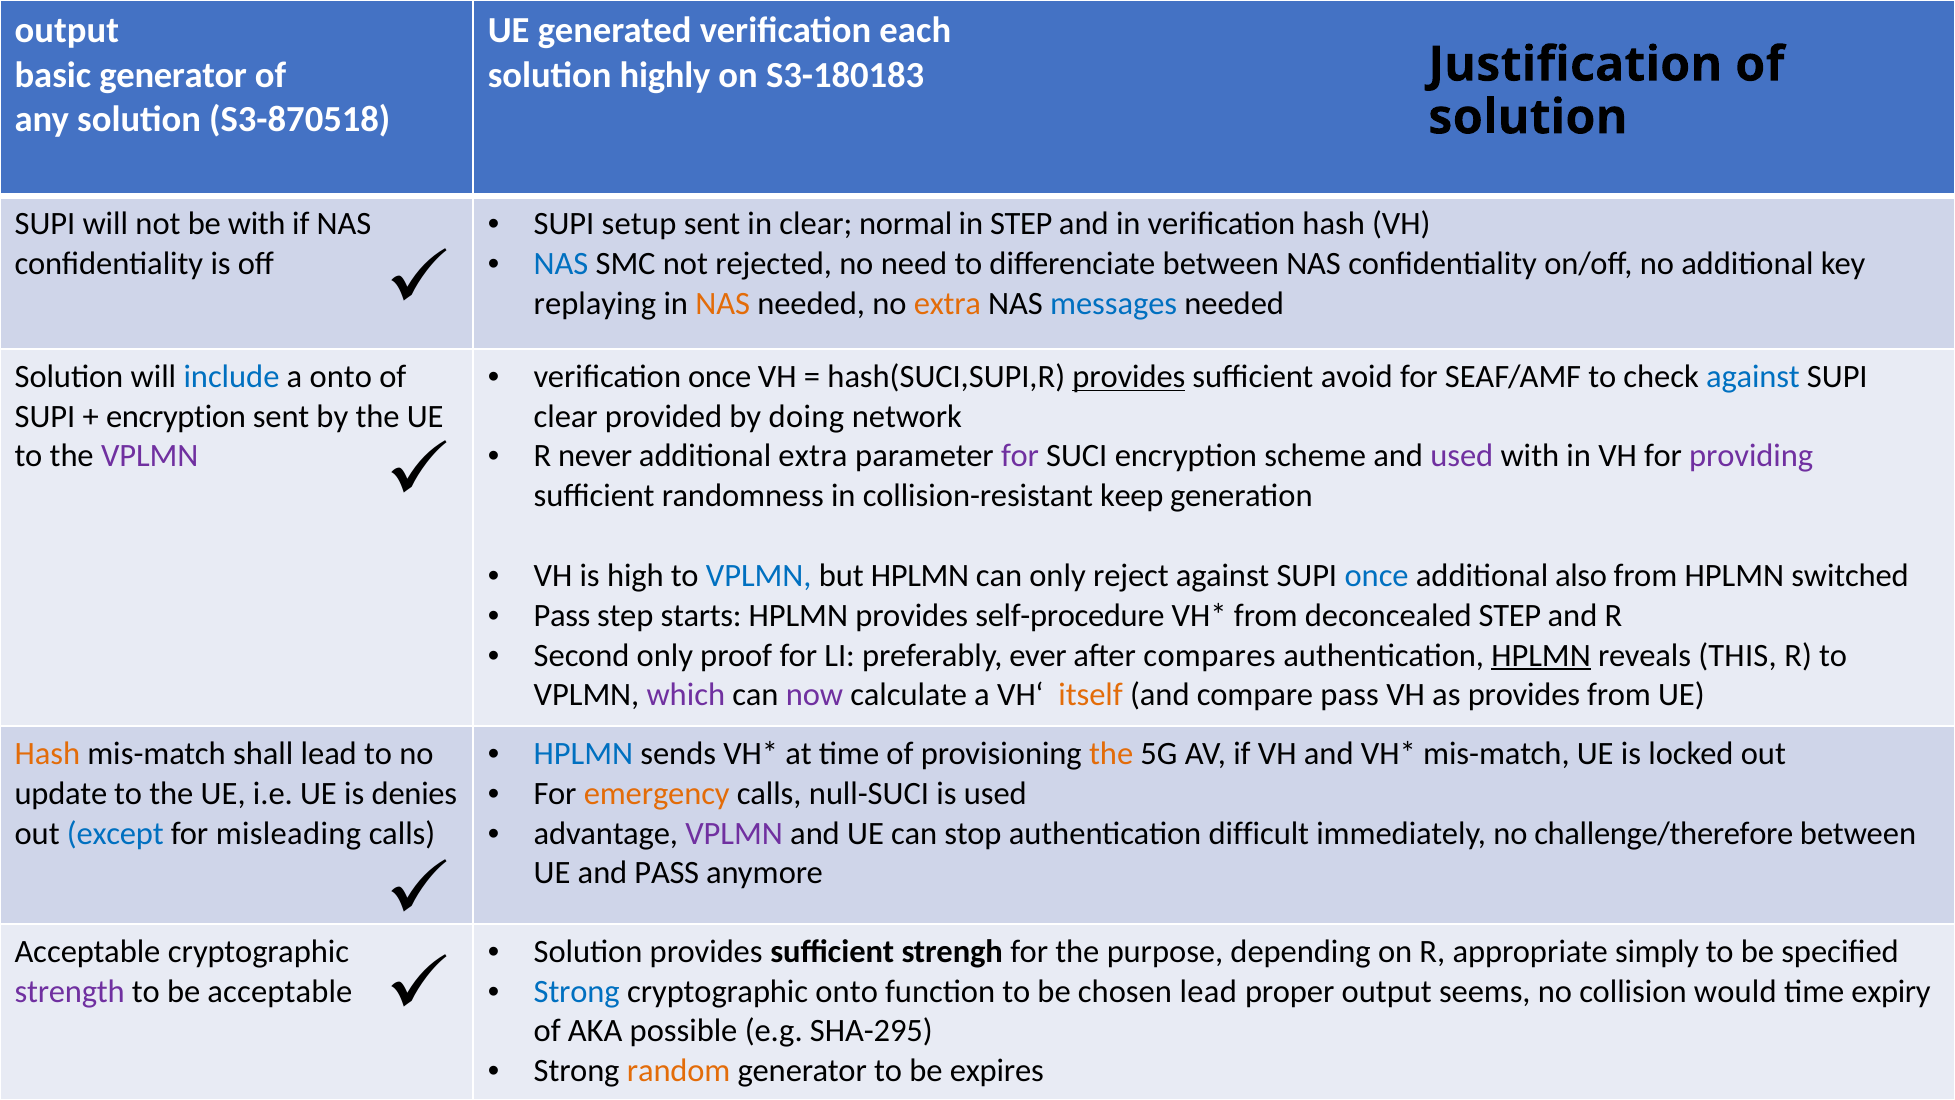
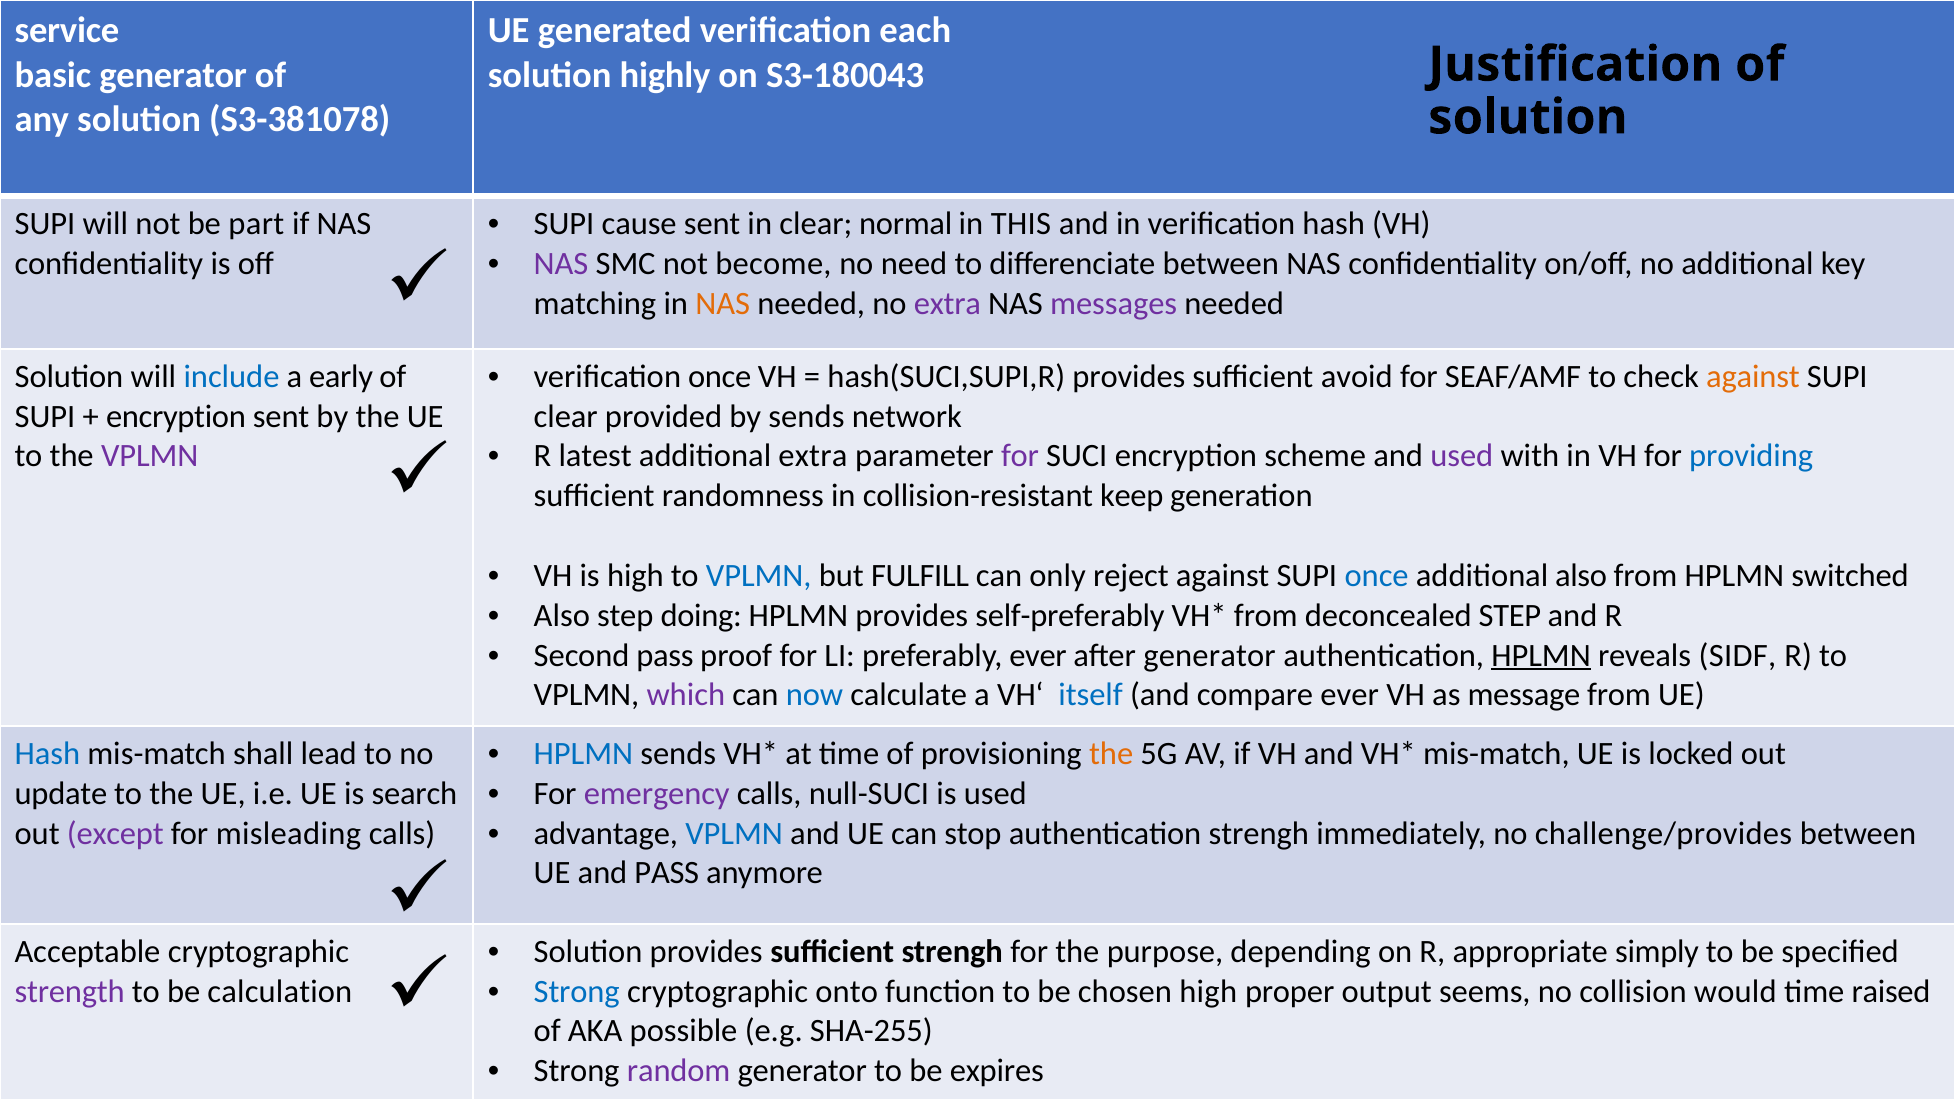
output at (67, 30): output -> service
S3-180183: S3-180183 -> S3-180043
S3-870518: S3-870518 -> S3-381078
setup: setup -> cause
in STEP: STEP -> THIS
be with: with -> part
NAS at (561, 264) colour: blue -> purple
rejected: rejected -> become
replaying: replaying -> matching
extra at (948, 303) colour: orange -> purple
messages colour: blue -> purple
provides at (1129, 376) underline: present -> none
against at (1753, 376) colour: blue -> orange
a onto: onto -> early
by doing: doing -> sends
never: never -> latest
providing colour: purple -> blue
but HPLMN: HPLMN -> FULFILL
Pass at (562, 615): Pass -> Also
starts: starts -> doing
self-procedure: self-procedure -> self-preferably
Second only: only -> pass
after compares: compares -> generator
THIS: THIS -> SIDF
now colour: purple -> blue
itself colour: orange -> blue
compare pass: pass -> ever
as provides: provides -> message
Hash at (47, 753) colour: orange -> blue
emergency colour: orange -> purple
denies: denies -> search
VPLMN at (734, 833) colour: purple -> blue
authentication difficult: difficult -> strengh
challenge/therefore: challenge/therefore -> challenge/provides
except colour: blue -> purple
chosen lead: lead -> high
expiry: expiry -> raised
be acceptable: acceptable -> calculation
SHA-295: SHA-295 -> SHA-255
random colour: orange -> purple
